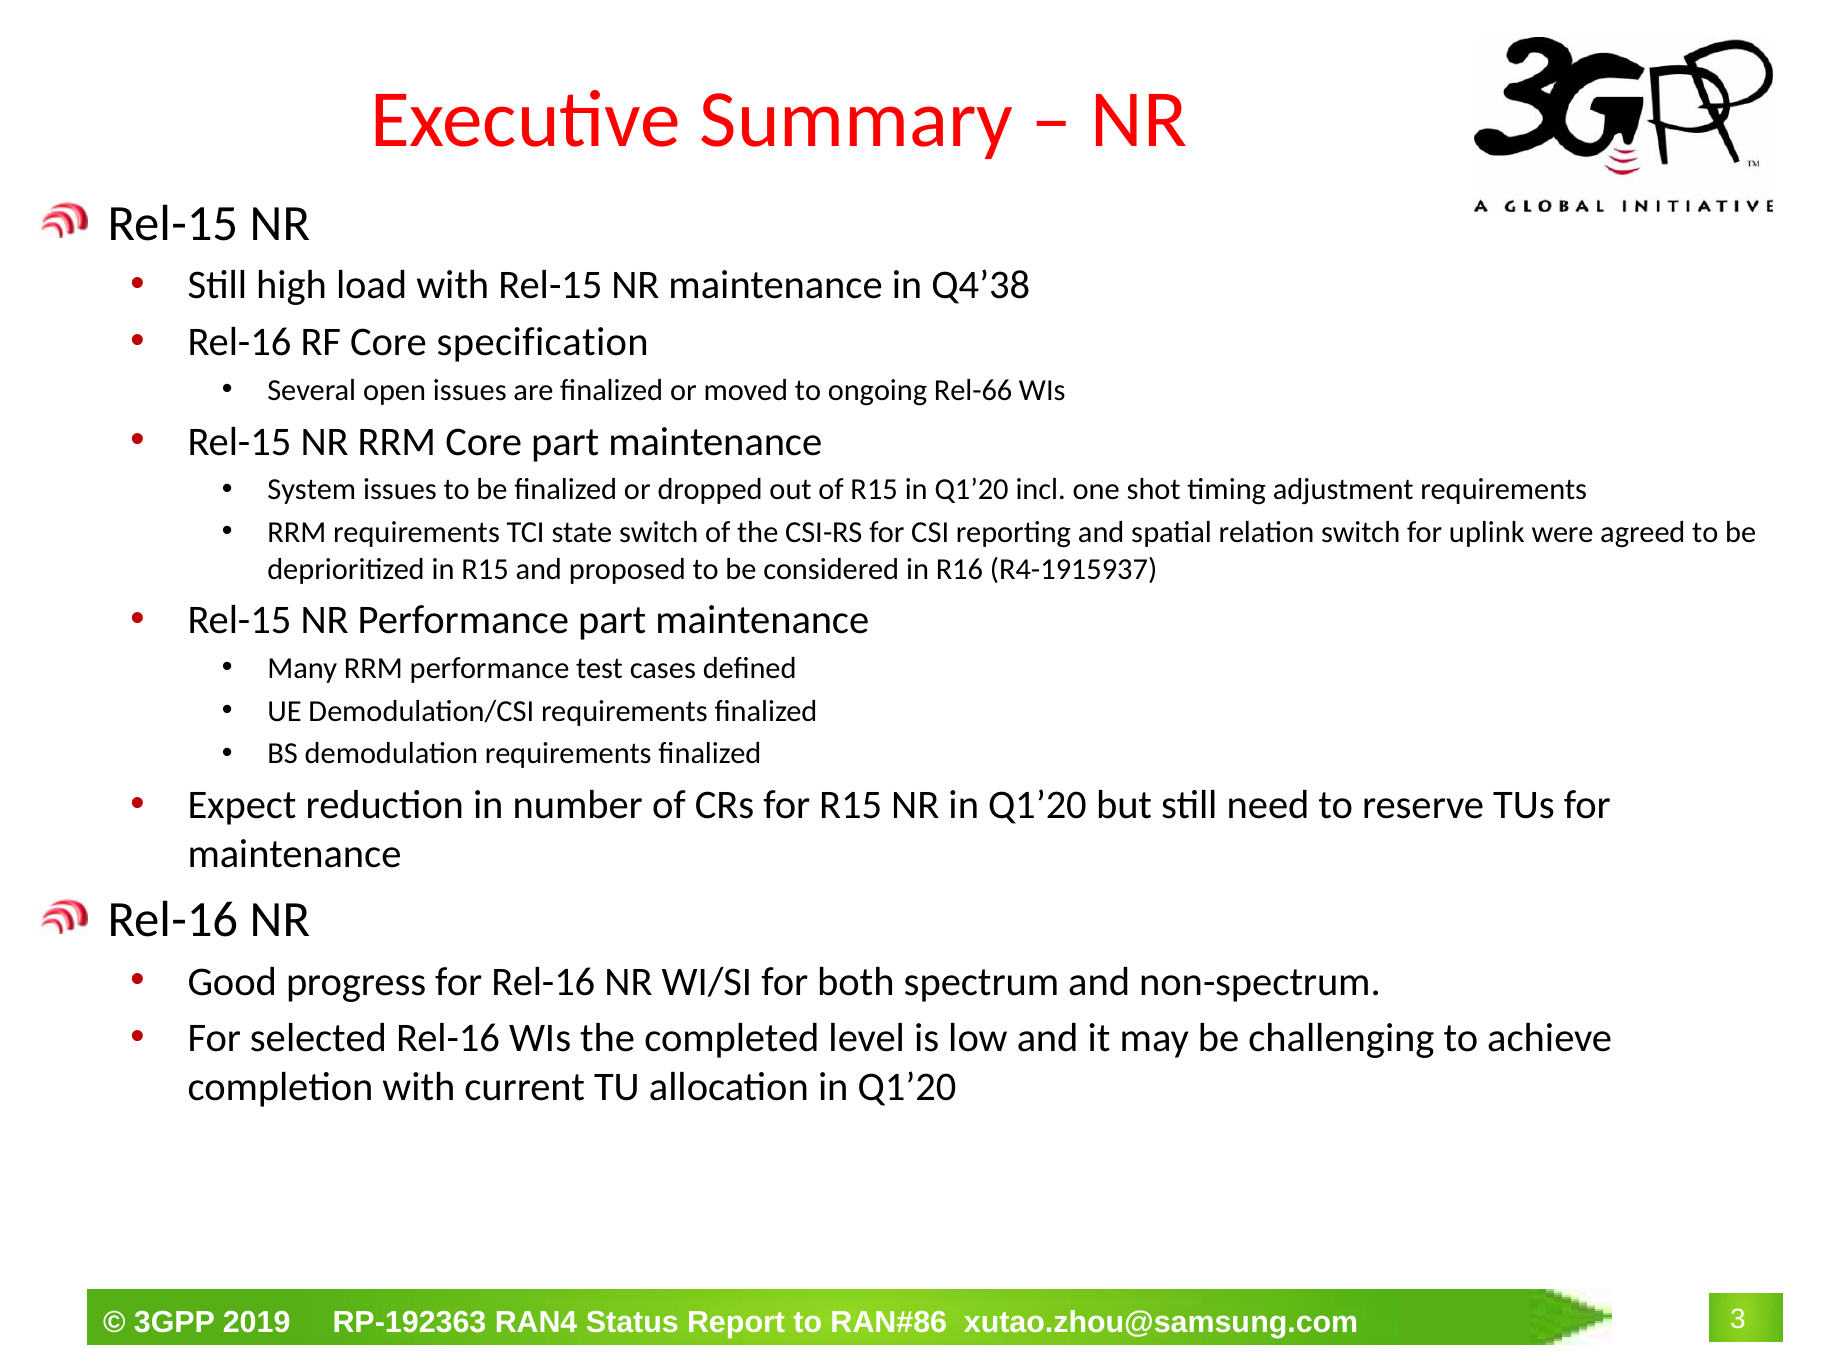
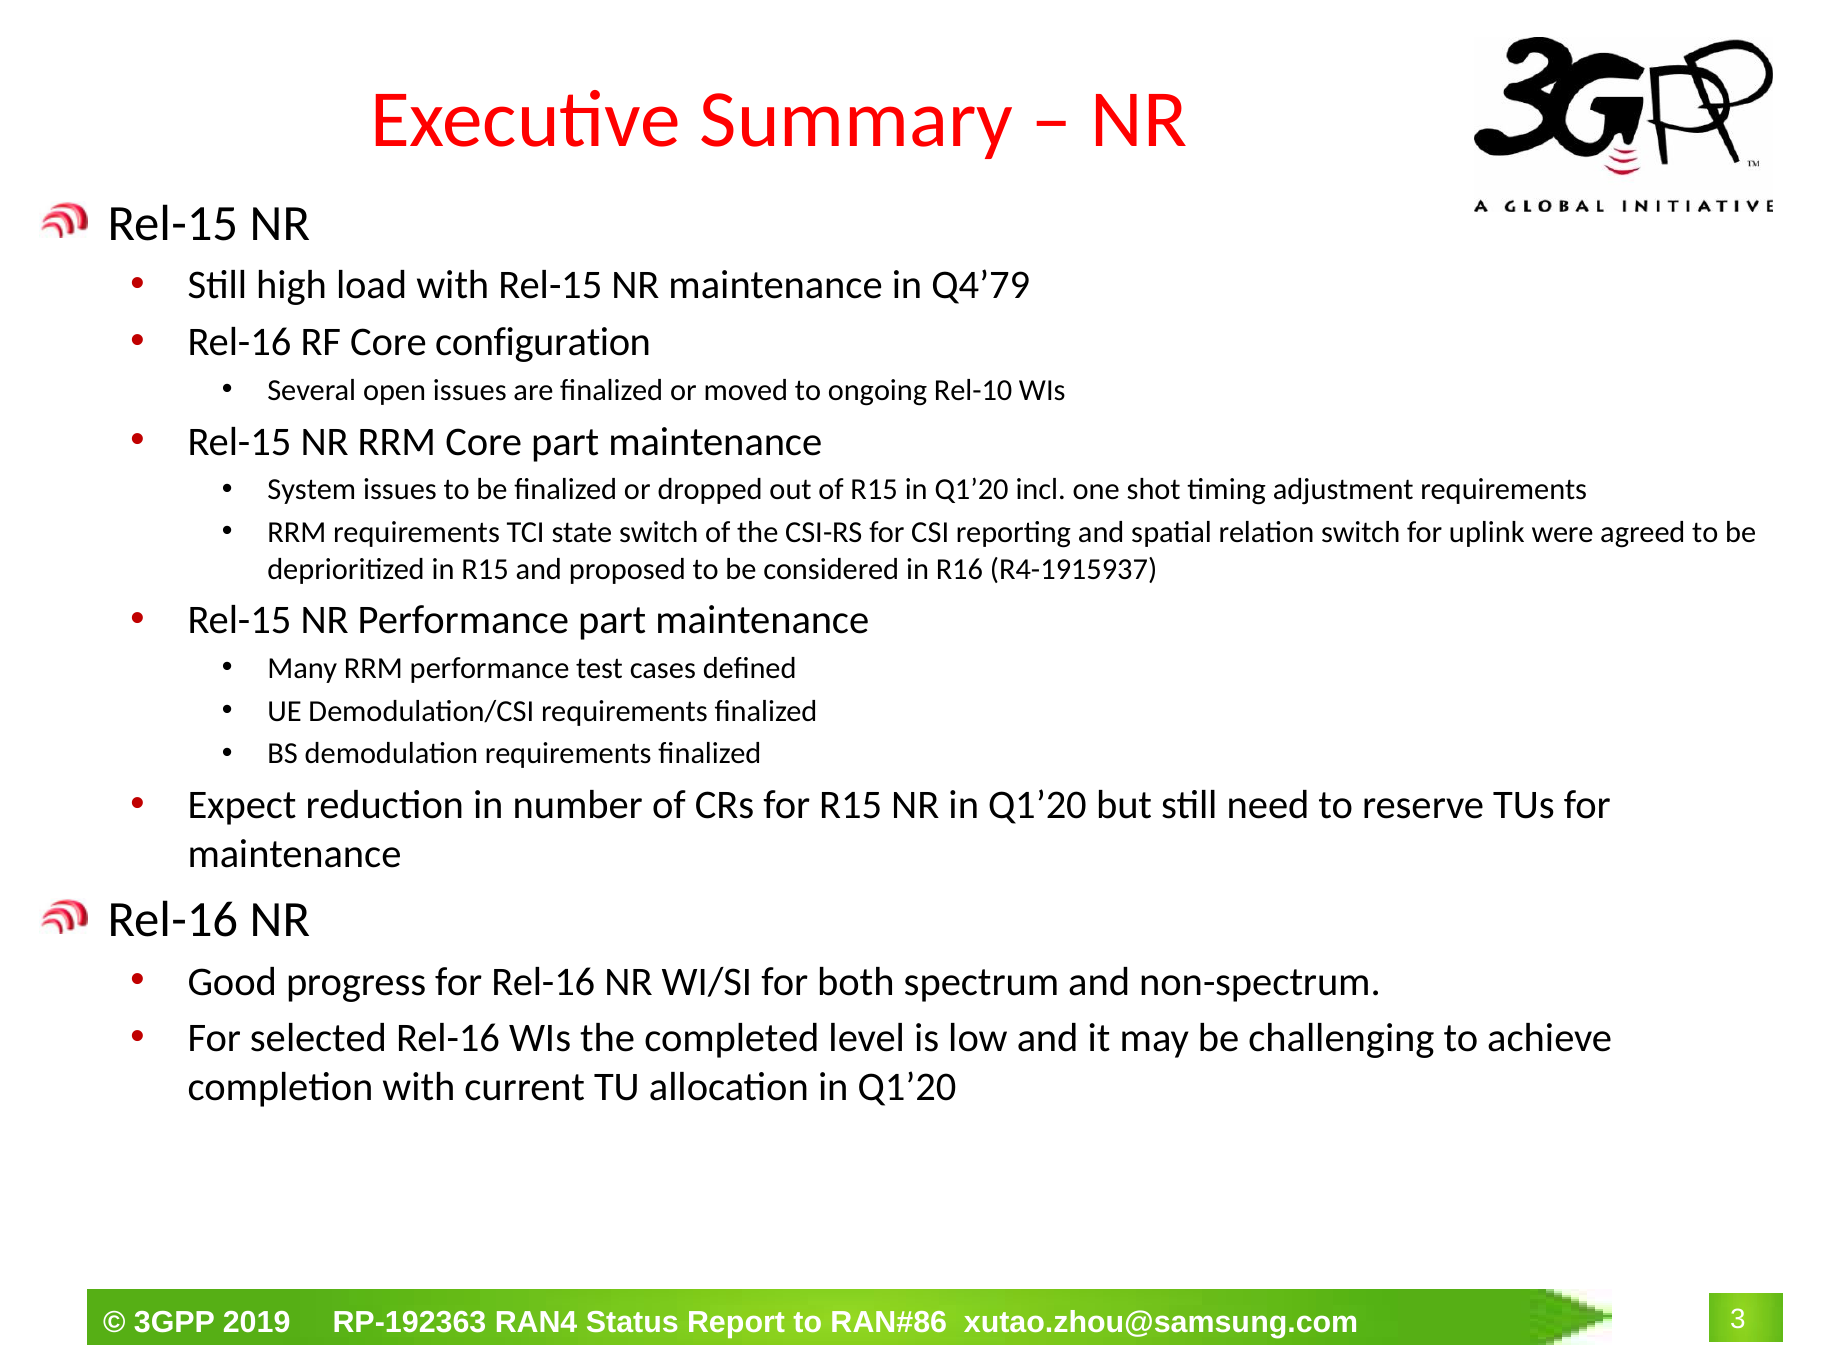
Q4’38: Q4’38 -> Q4’79
specification: specification -> configuration
Rel-66: Rel-66 -> Rel-10
